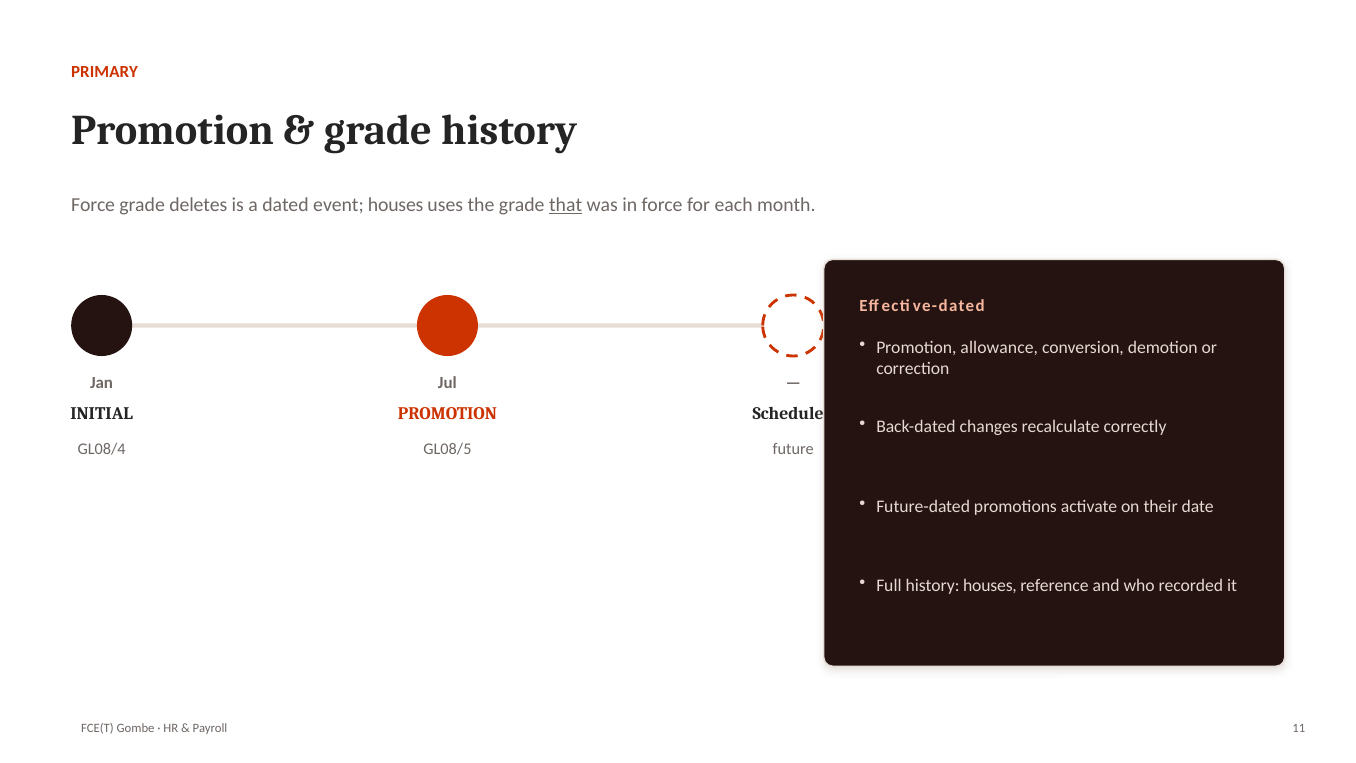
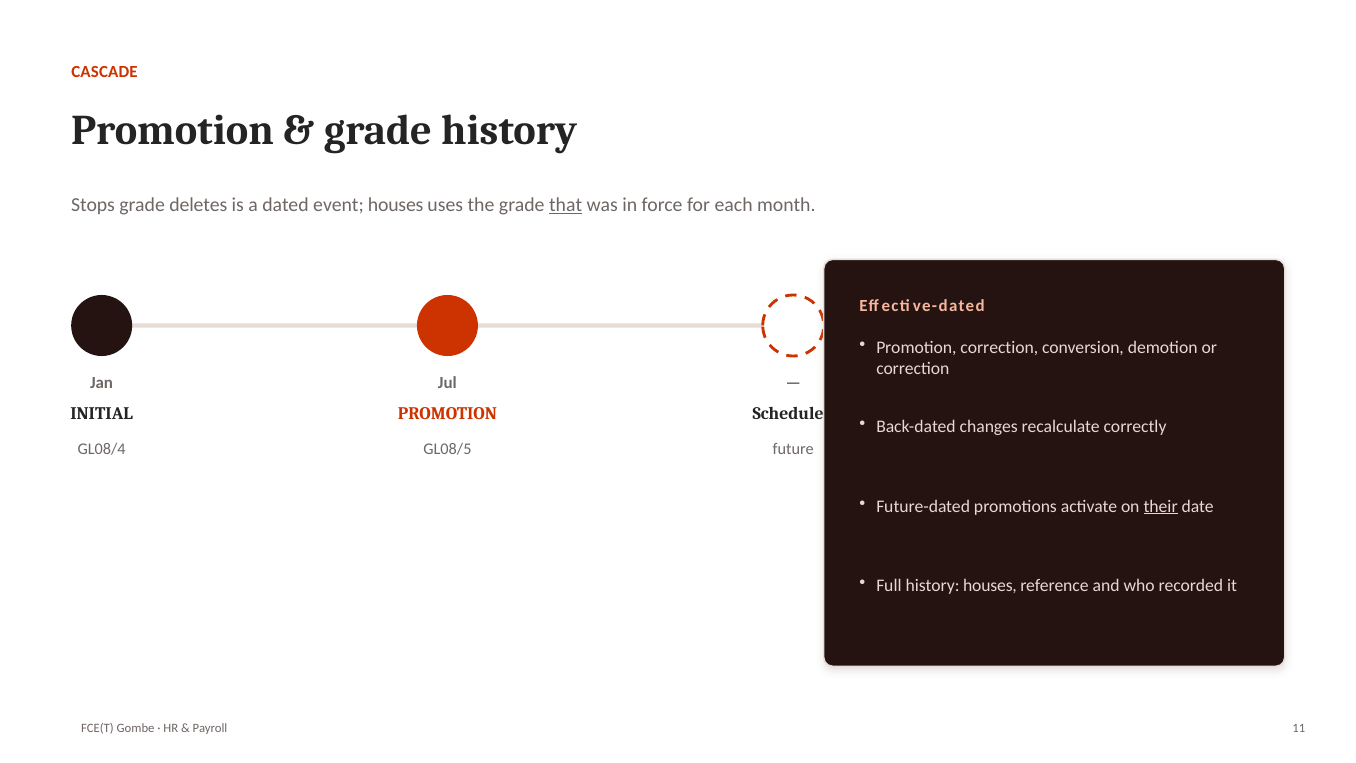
PRIMARY: PRIMARY -> CASCADE
Force at (93, 205): Force -> Stops
Promotion allowance: allowance -> correction
their underline: none -> present
